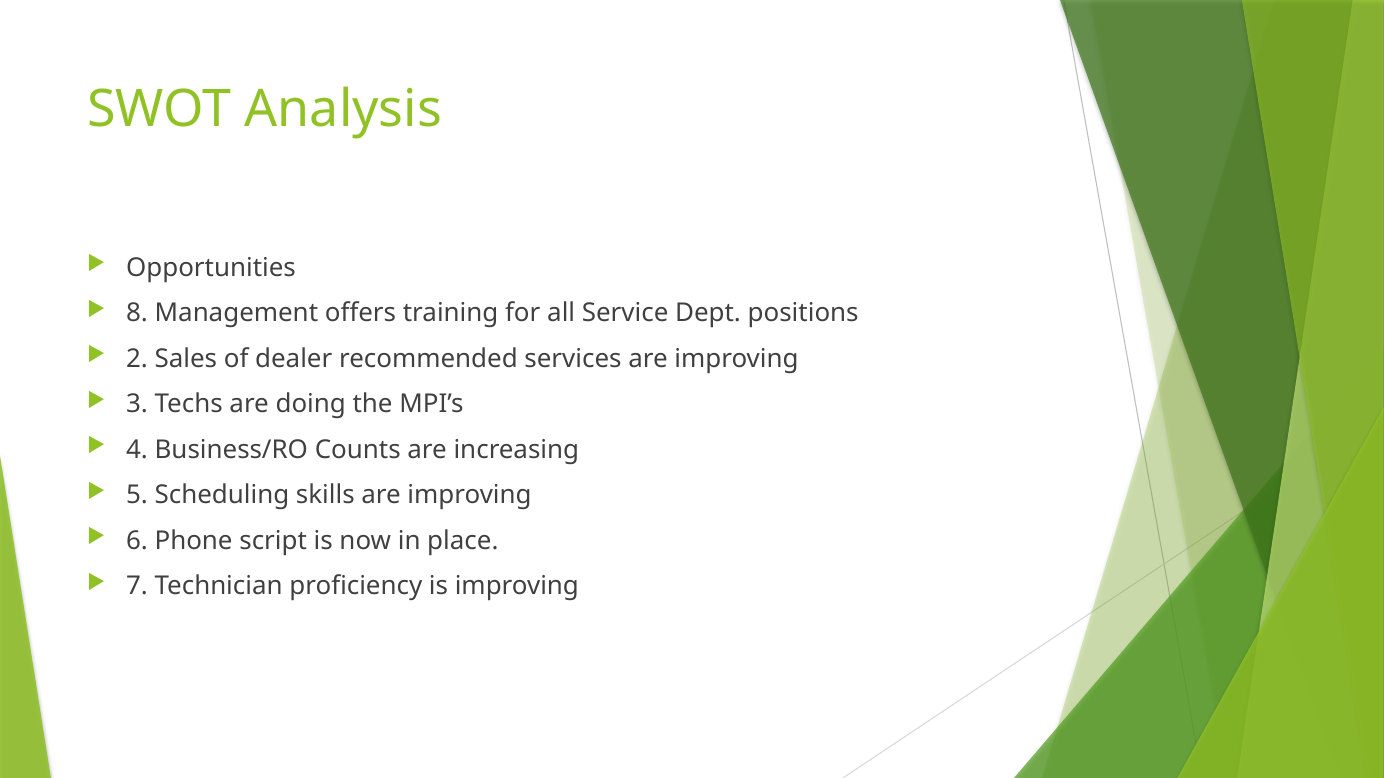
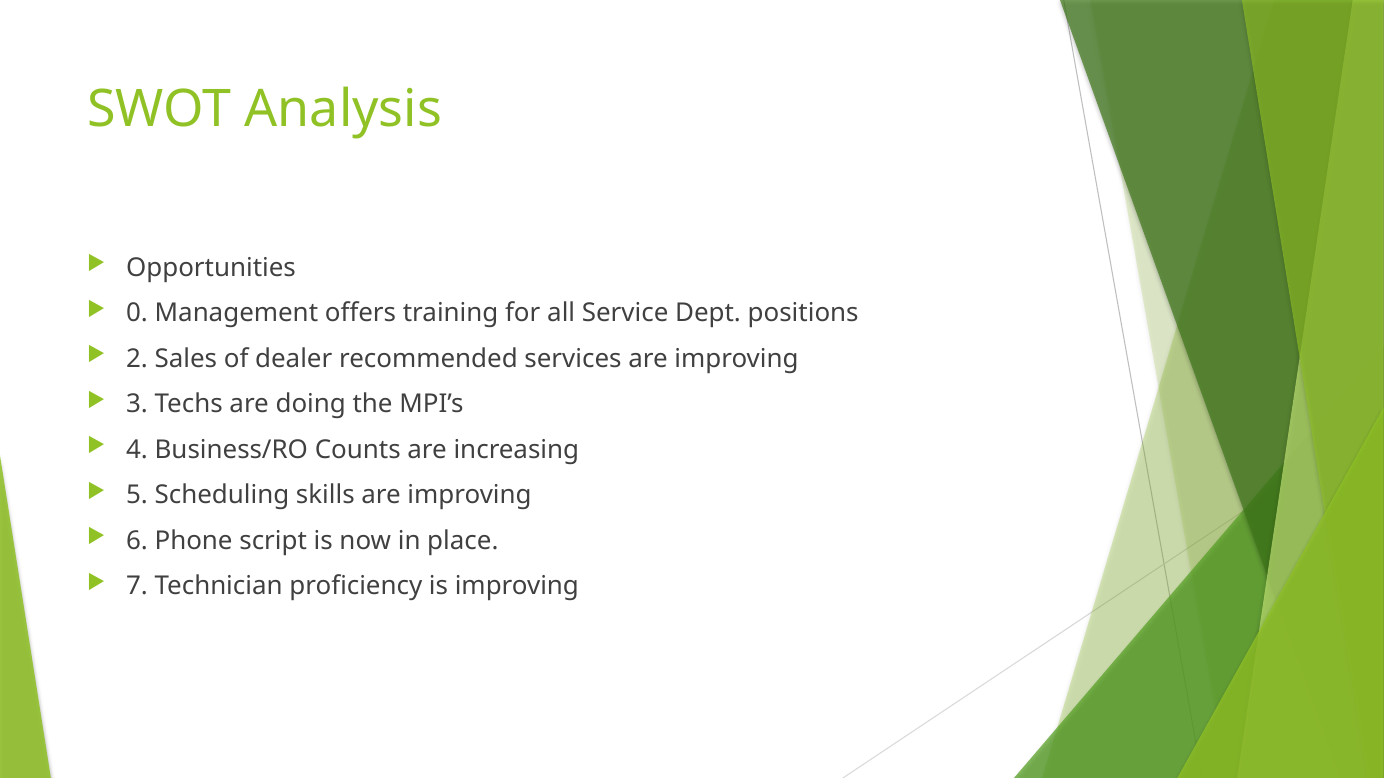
8: 8 -> 0
